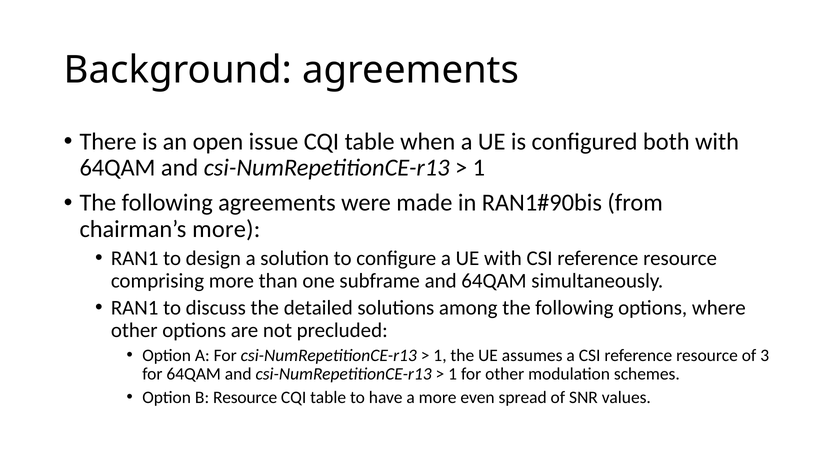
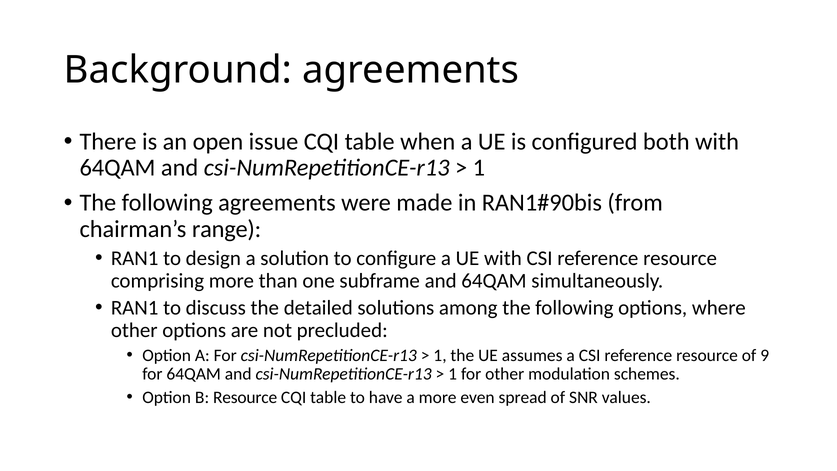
chairman’s more: more -> range
3: 3 -> 9
